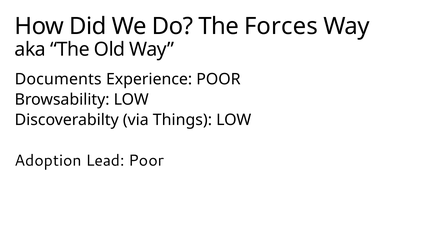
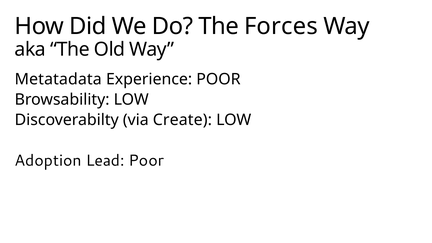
Documents: Documents -> Metatadata
Things: Things -> Create
